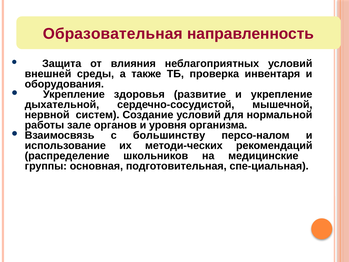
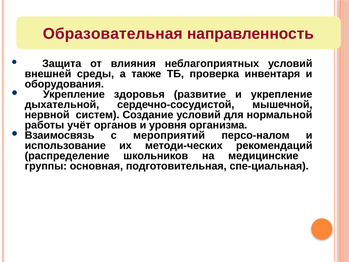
зале: зале -> учёт
большинству: большинству -> мероприятий
